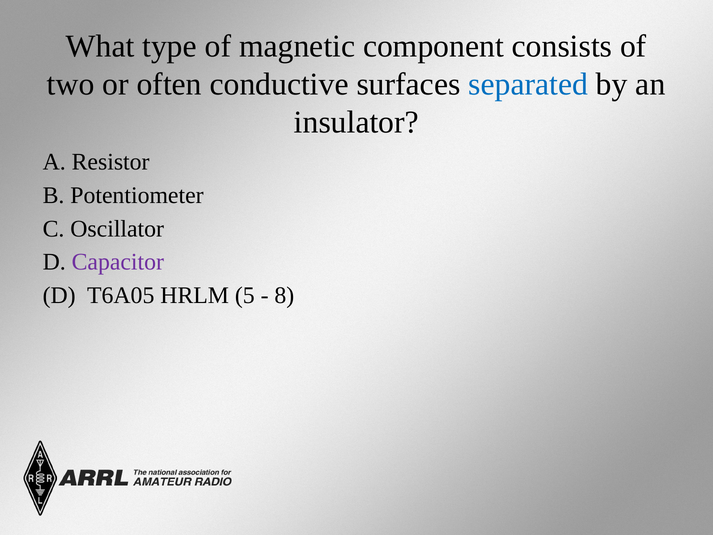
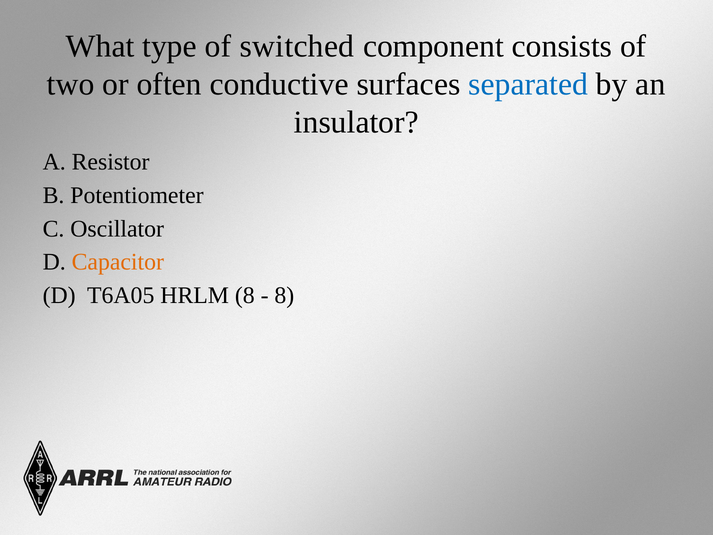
magnetic: magnetic -> switched
Capacitor colour: purple -> orange
HRLM 5: 5 -> 8
